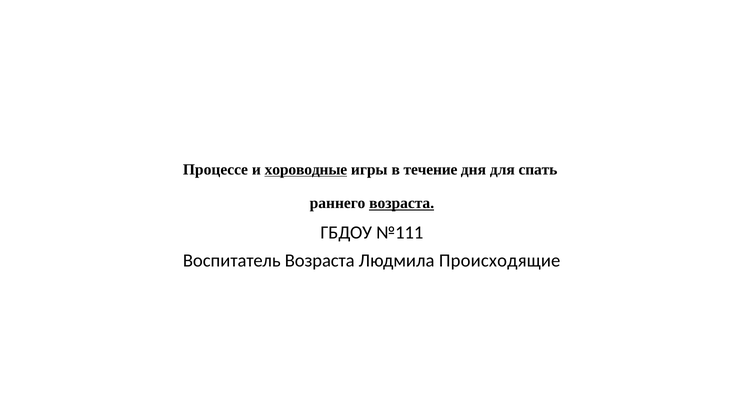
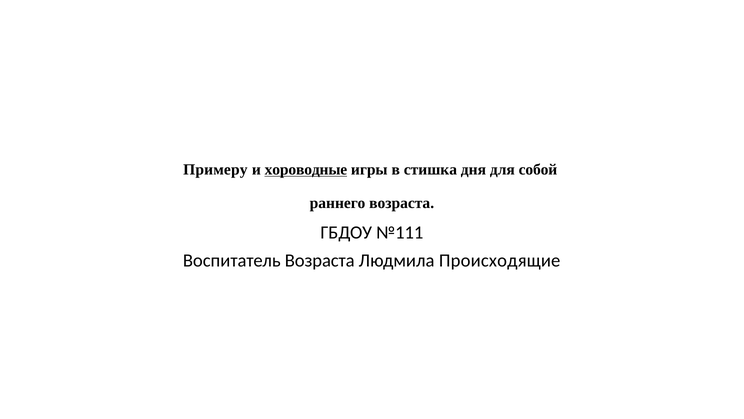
Процессе: Процессе -> Примеру
течение: течение -> стишка
спать: спать -> собой
возраста at (402, 203) underline: present -> none
